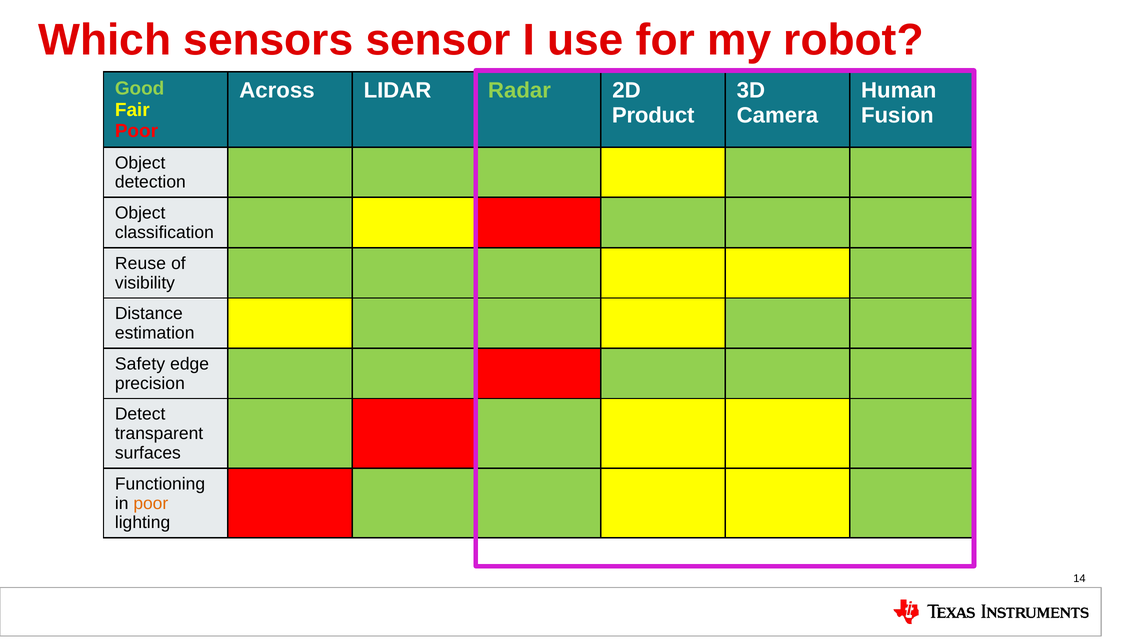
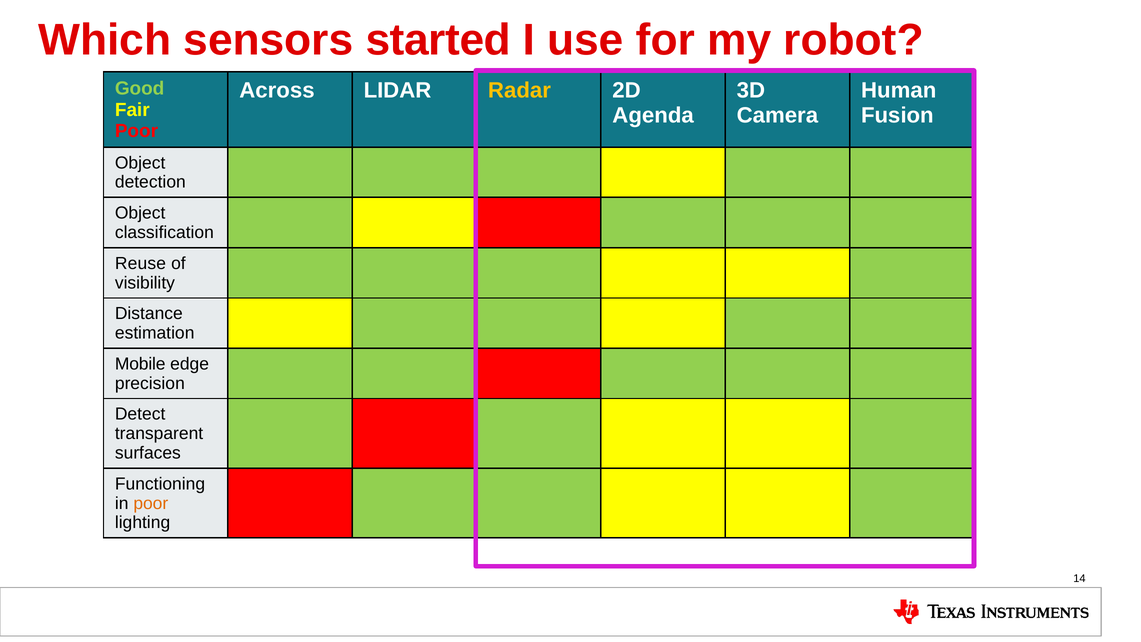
sensor: sensor -> started
Radar colour: light green -> yellow
Product: Product -> Agenda
Safety: Safety -> Mobile
